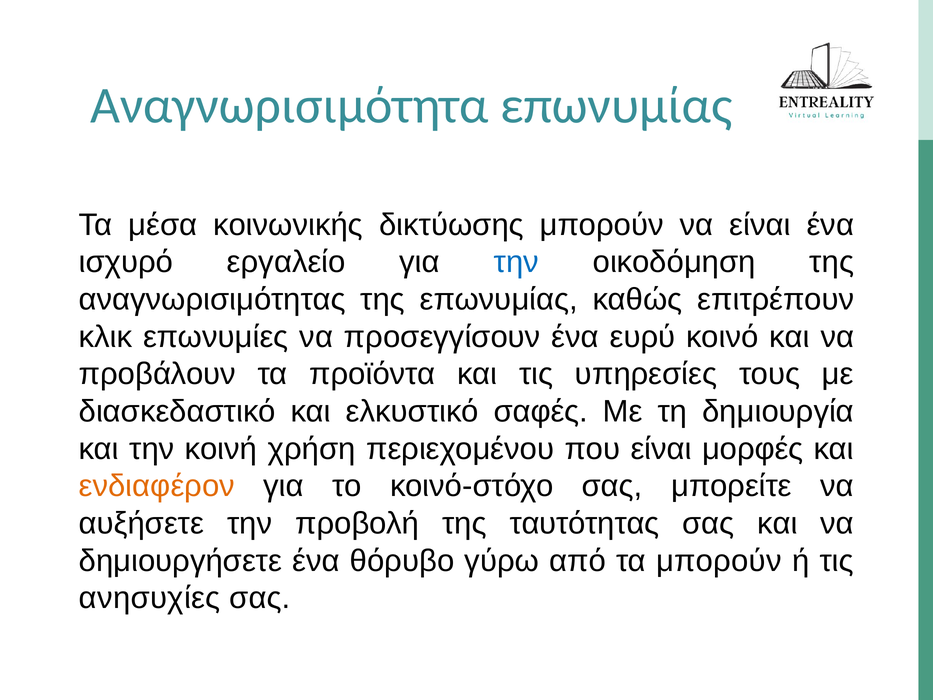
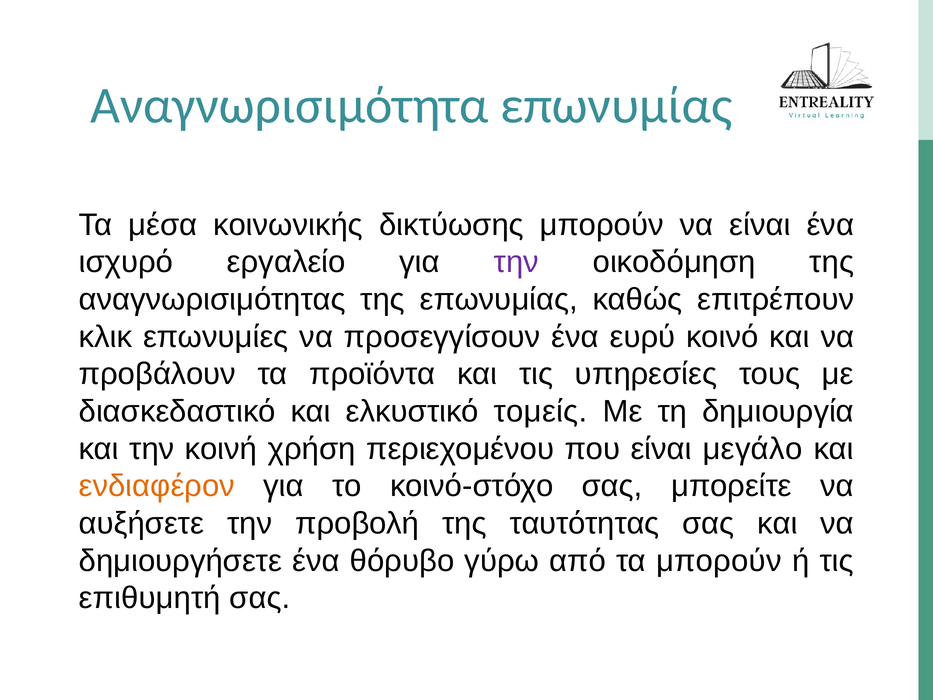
την at (516, 262) colour: blue -> purple
σαφές: σαφές -> τομείς
μορφές: μορφές -> μεγάλο
ανησυχίες: ανησυχίες -> επιθυμητή
